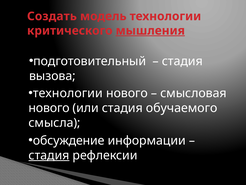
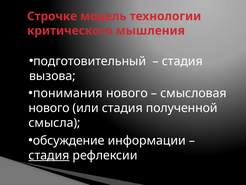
Создать: Создать -> Строчке
мышления underline: present -> none
технологии at (68, 93): технологии -> понимания
обучаемого: обучаемого -> полученной
